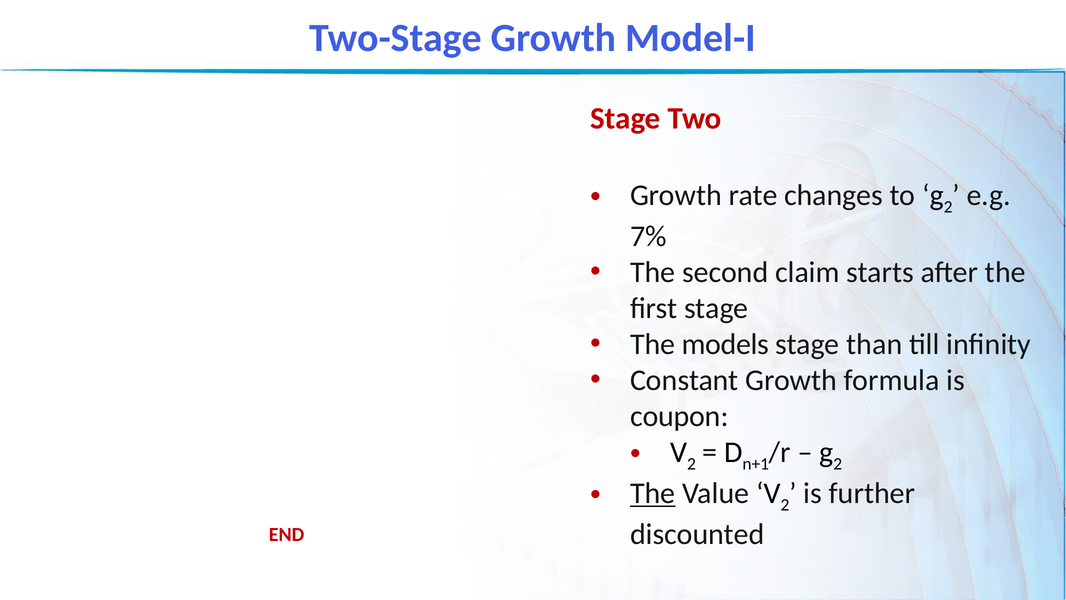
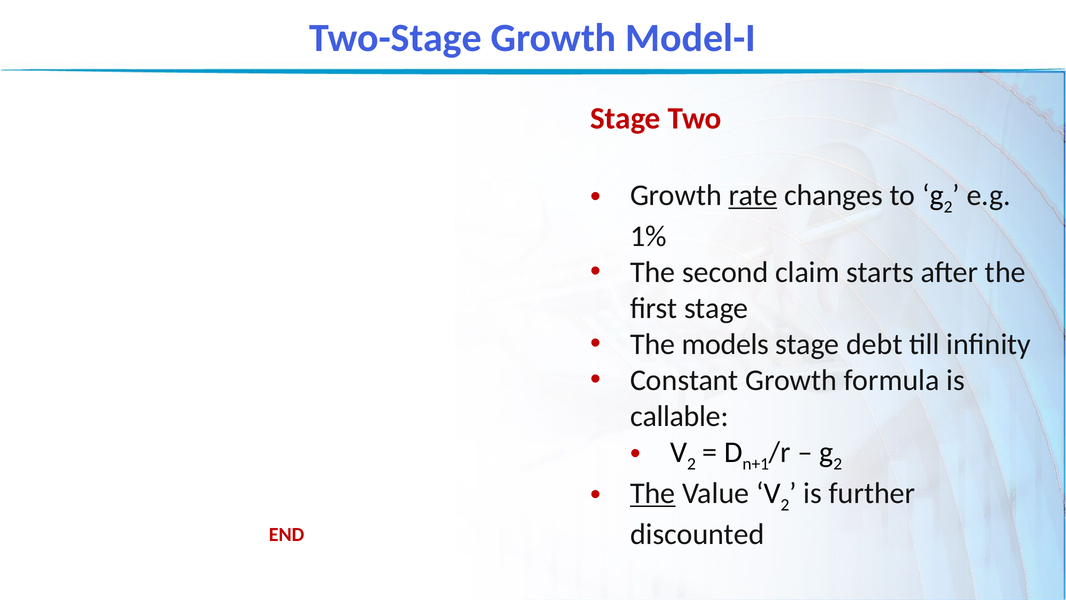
rate underline: none -> present
7%: 7% -> 1%
than: than -> debt
coupon: coupon -> callable
